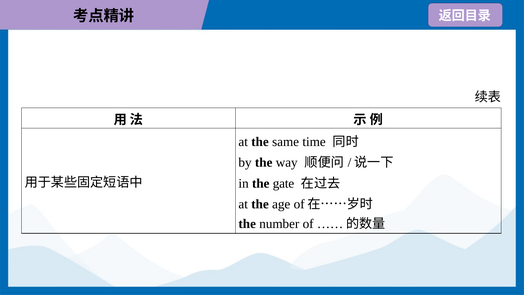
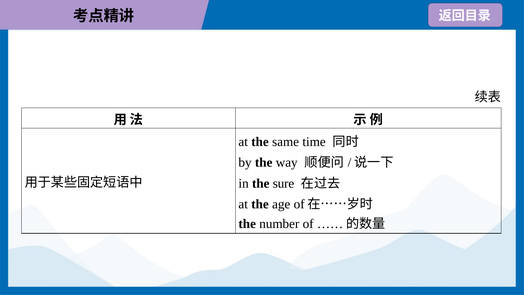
gate: gate -> sure
